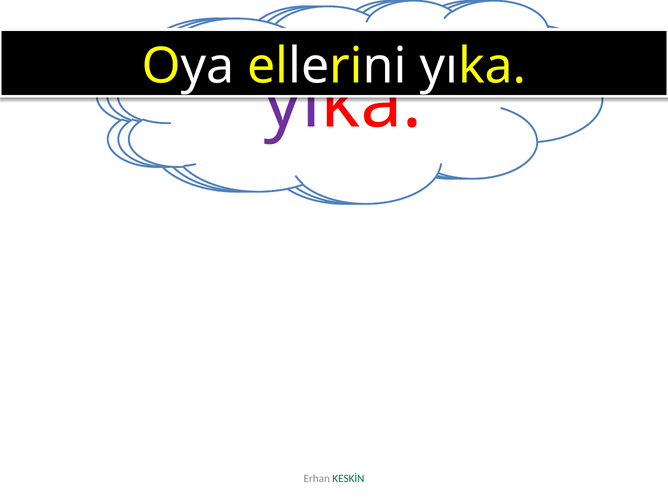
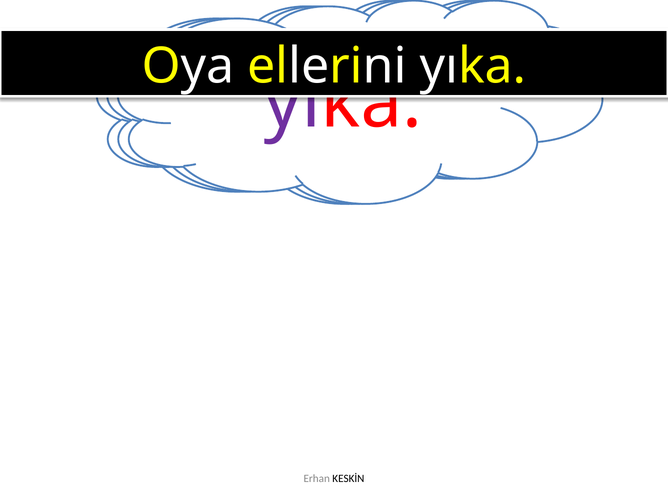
KESKİN colour: green -> black
